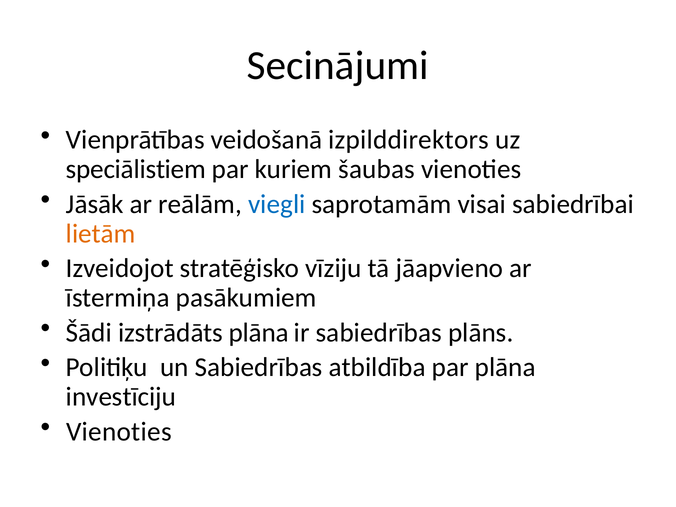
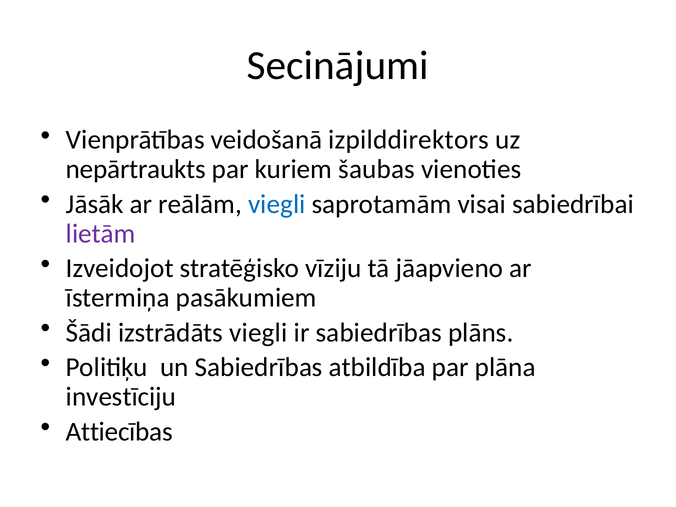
speciālistiem: speciālistiem -> nepārtraukts
lietām colour: orange -> purple
izstrādāts plāna: plāna -> viegli
Vienoties at (119, 432): Vienoties -> Attiecības
